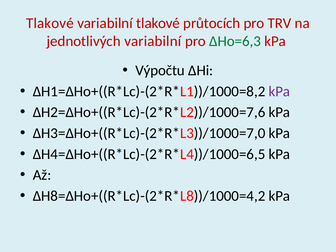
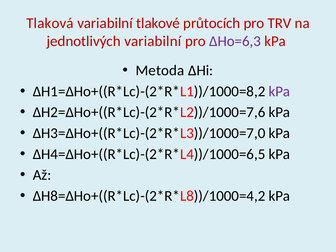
Tlakové at (50, 23): Tlakové -> Tlaková
ΔHo=6,3 colour: green -> purple
Výpočtu: Výpočtu -> Metoda
